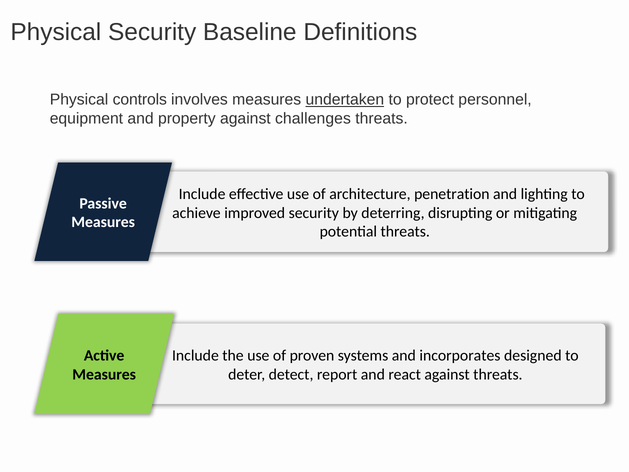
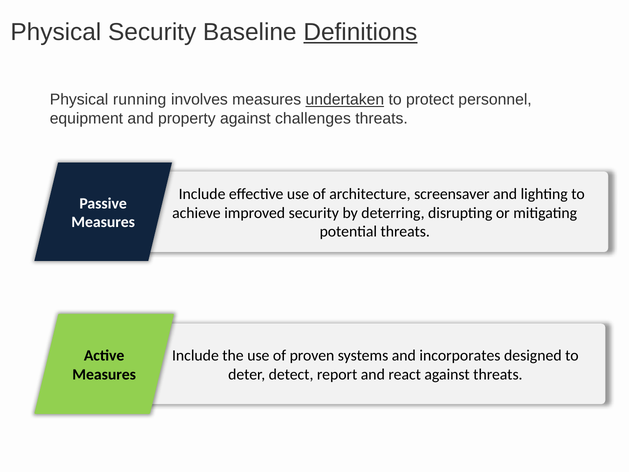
Definitions underline: none -> present
controls: controls -> running
penetration: penetration -> screensaver
